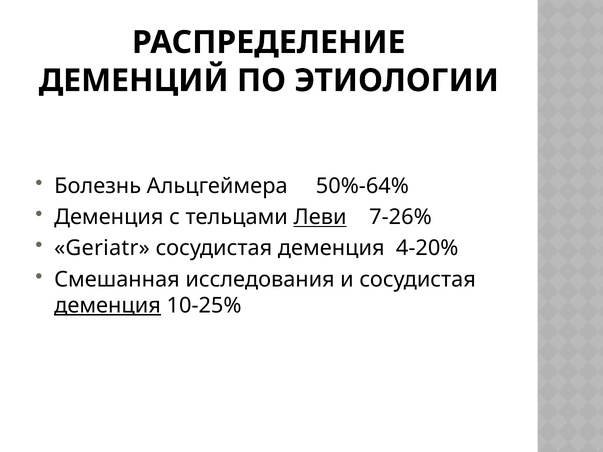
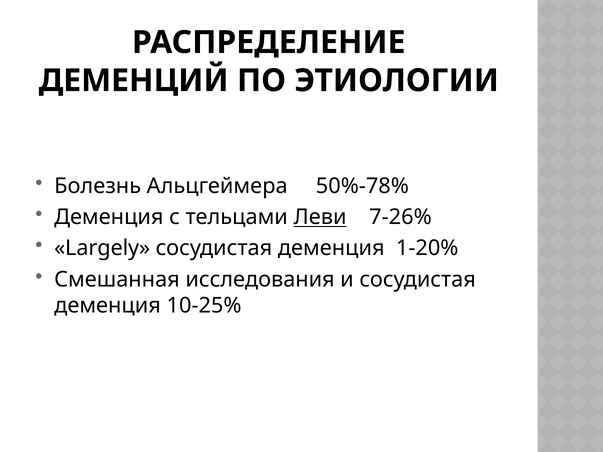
50%-64%: 50%-64% -> 50%-78%
Geriatr: Geriatr -> Largely
4-20%: 4-20% -> 1-20%
деменция at (108, 306) underline: present -> none
